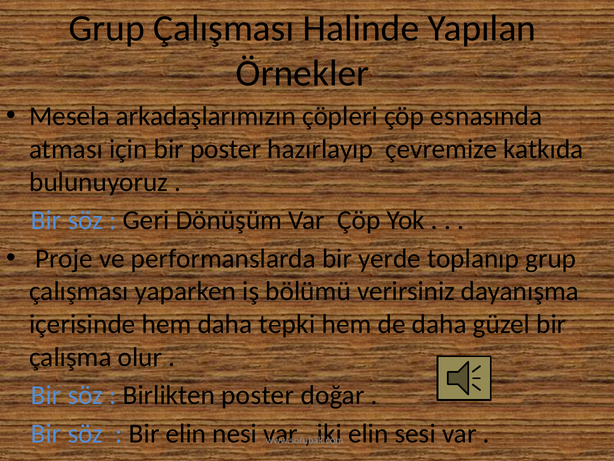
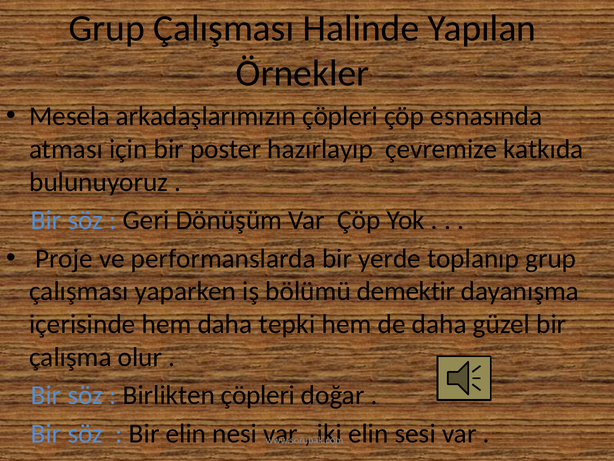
verirsiniz: verirsiniz -> demektir
Birlikten poster: poster -> çöpleri
